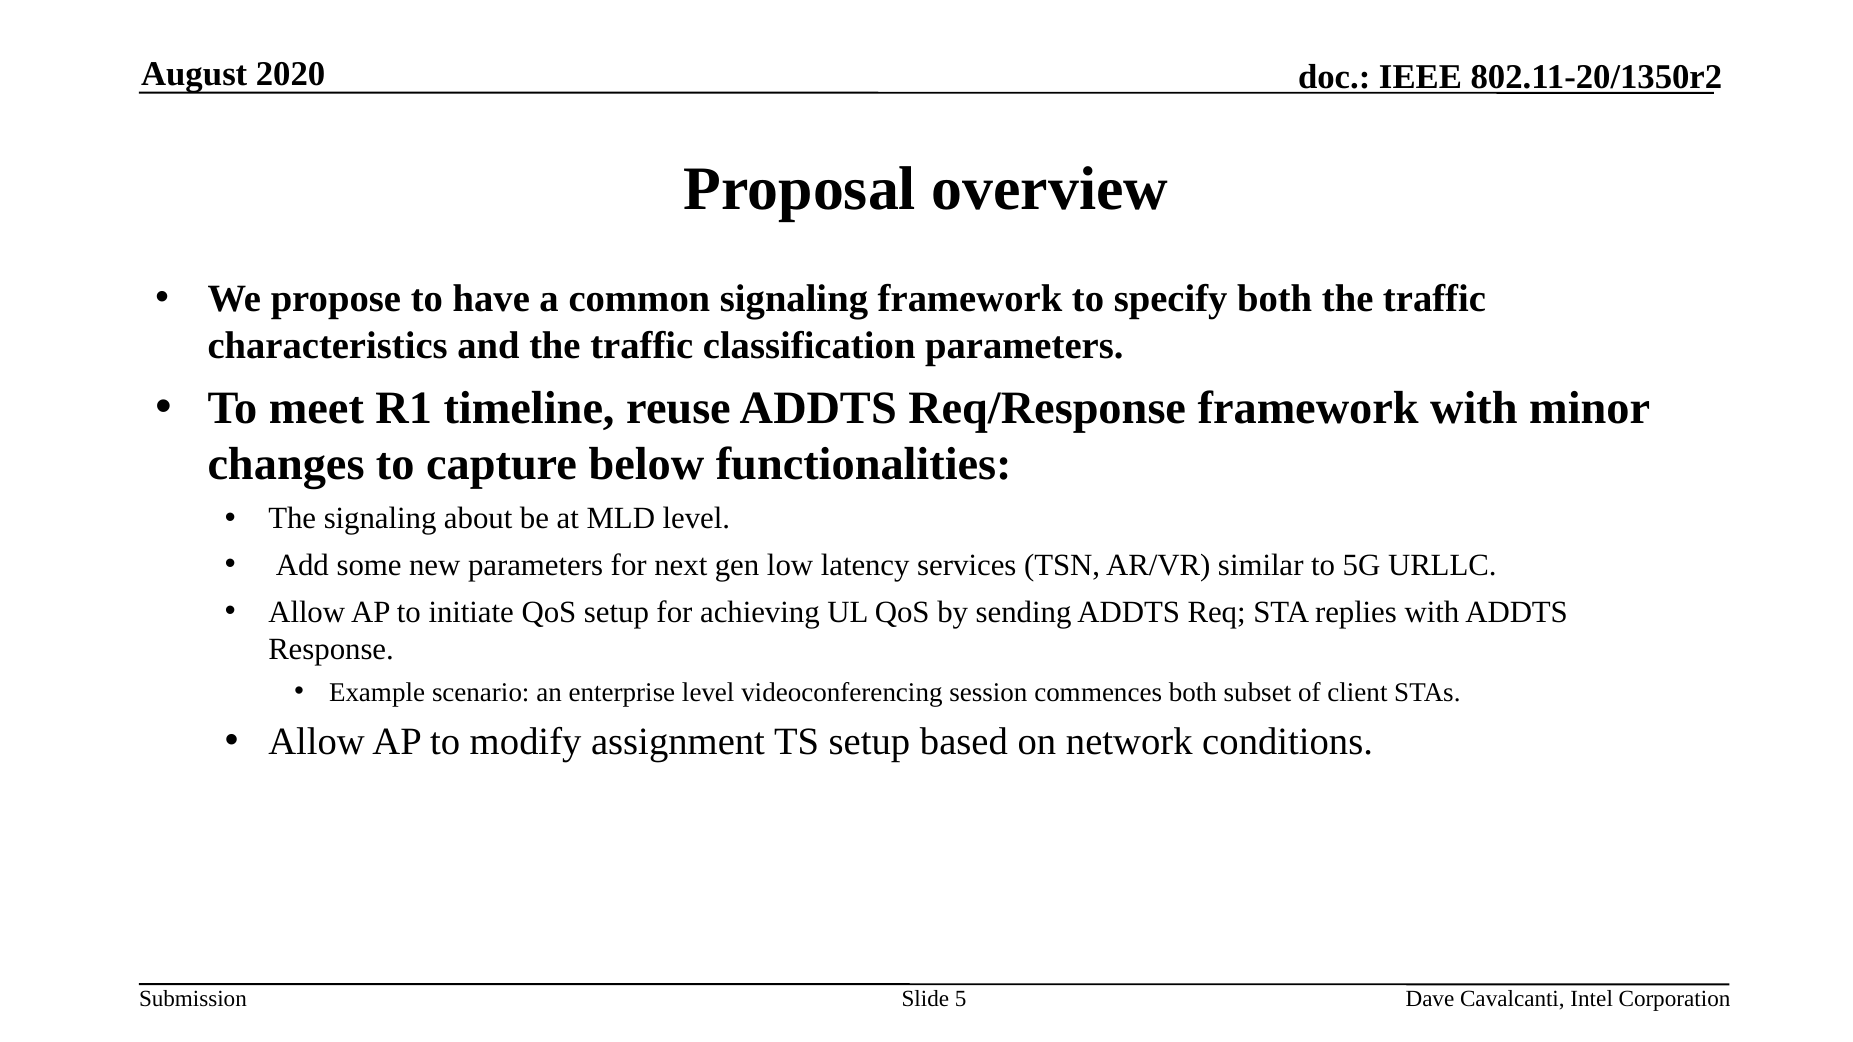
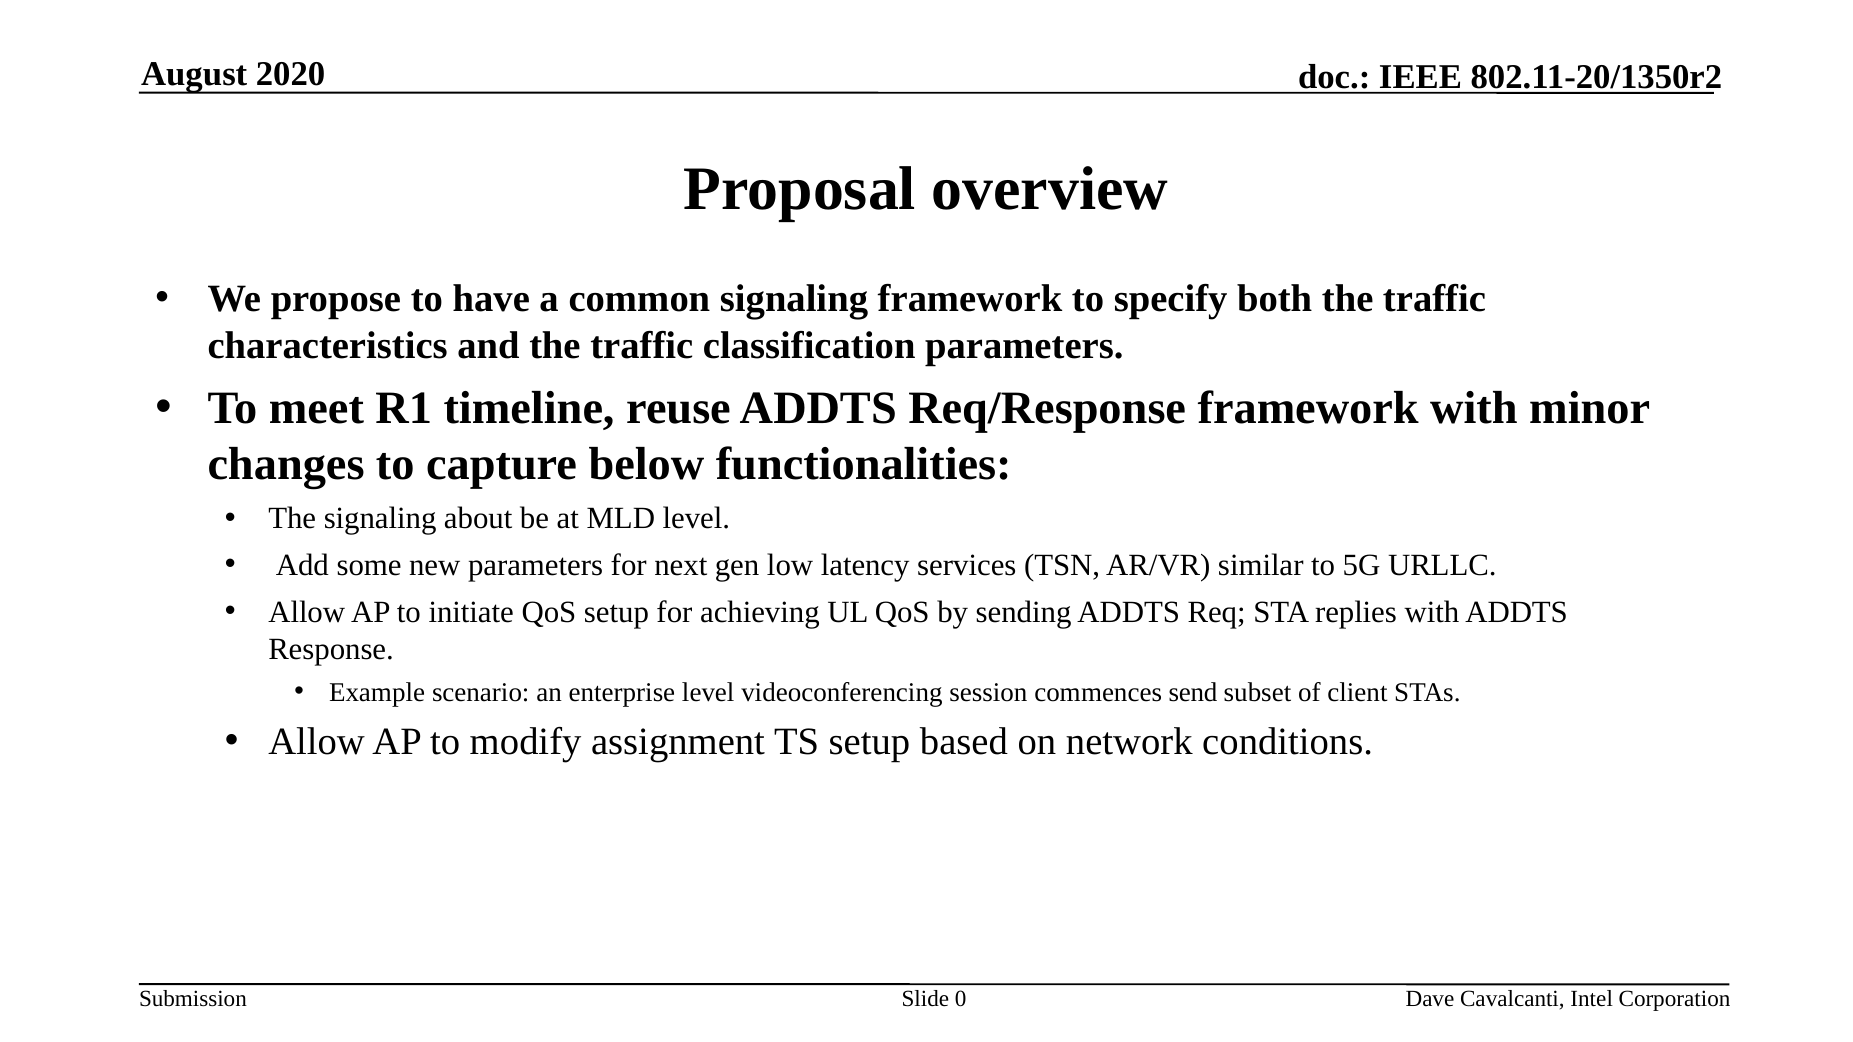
commences both: both -> send
5: 5 -> 0
